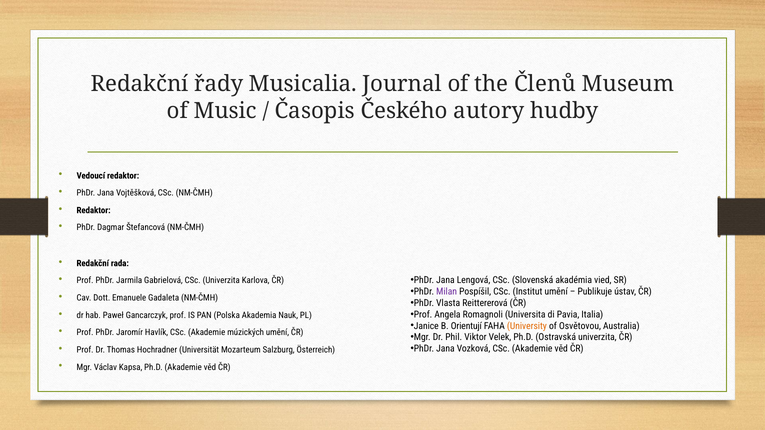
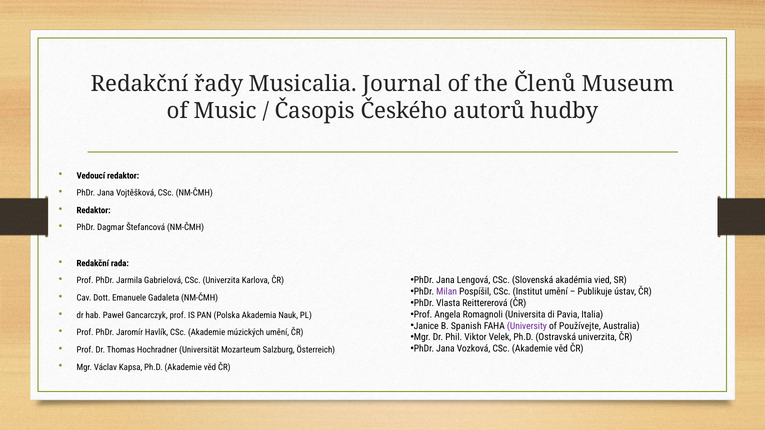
autory: autory -> autorů
Orientují: Orientují -> Spanish
University colour: orange -> purple
Osvětovou: Osvětovou -> Používejte
